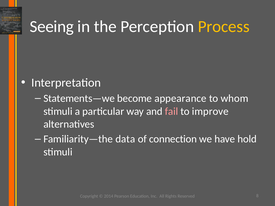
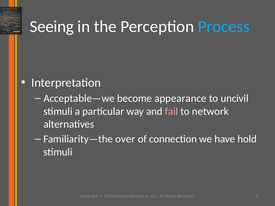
Process colour: yellow -> light blue
Statements—we: Statements—we -> Acceptable—we
whom: whom -> uncivil
improve: improve -> network
data: data -> over
